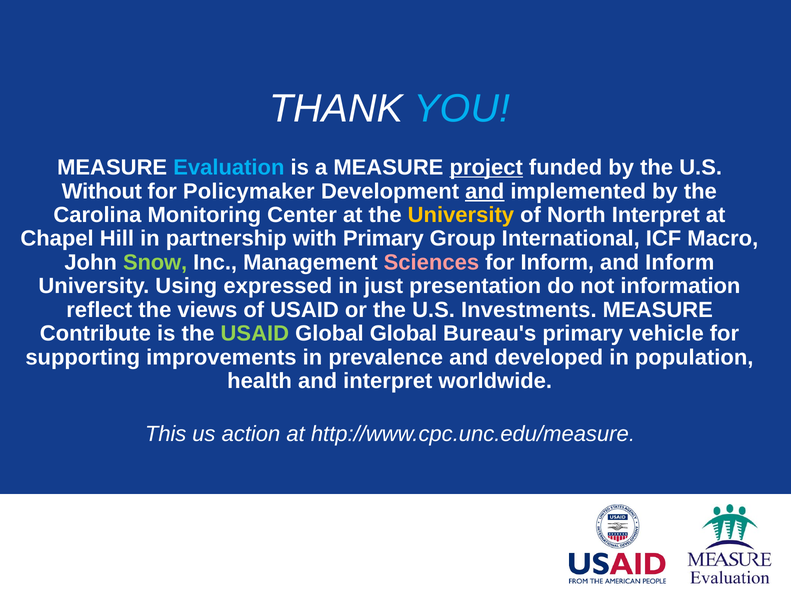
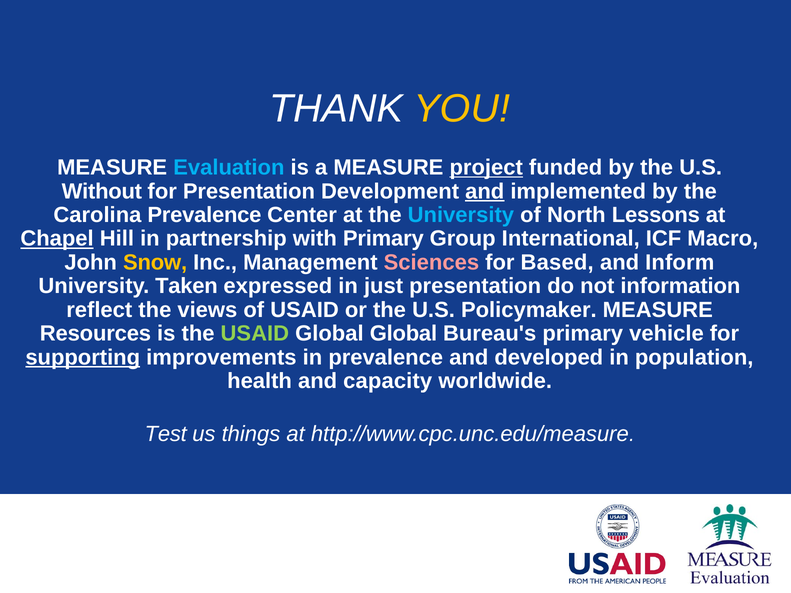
YOU colour: light blue -> yellow
for Policymaker: Policymaker -> Presentation
Carolina Monitoring: Monitoring -> Prevalence
University at (461, 215) colour: yellow -> light blue
North Interpret: Interpret -> Lessons
Chapel underline: none -> present
Snow colour: light green -> yellow
for Inform: Inform -> Based
Using: Using -> Taken
Investments: Investments -> Policymaker
Contribute: Contribute -> Resources
supporting underline: none -> present
and interpret: interpret -> capacity
This: This -> Test
action: action -> things
